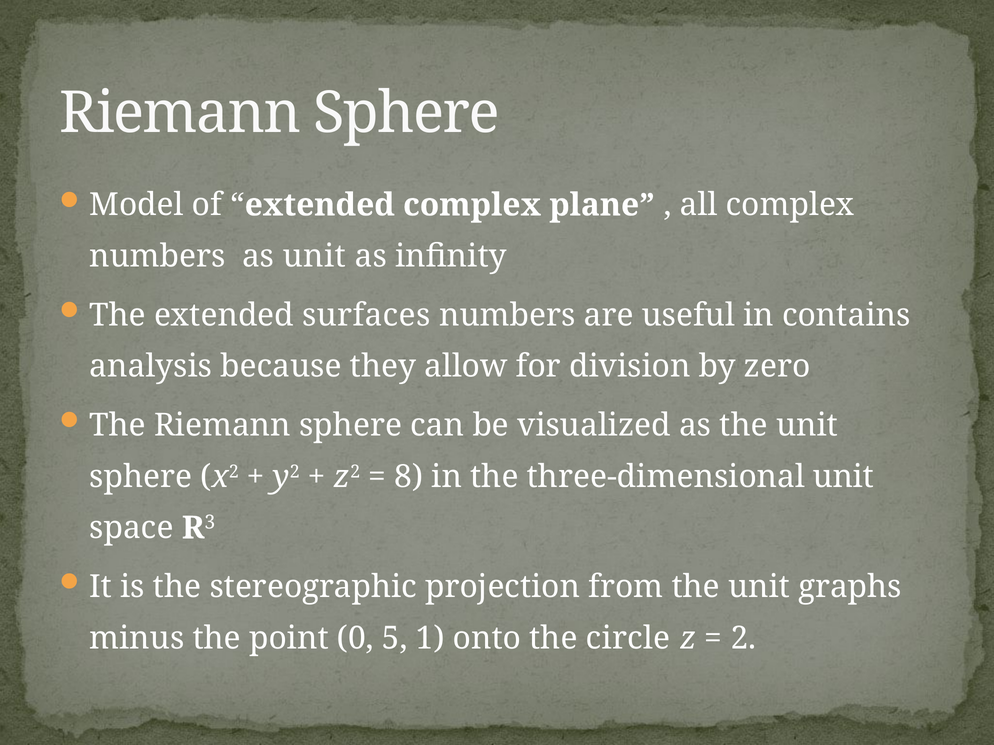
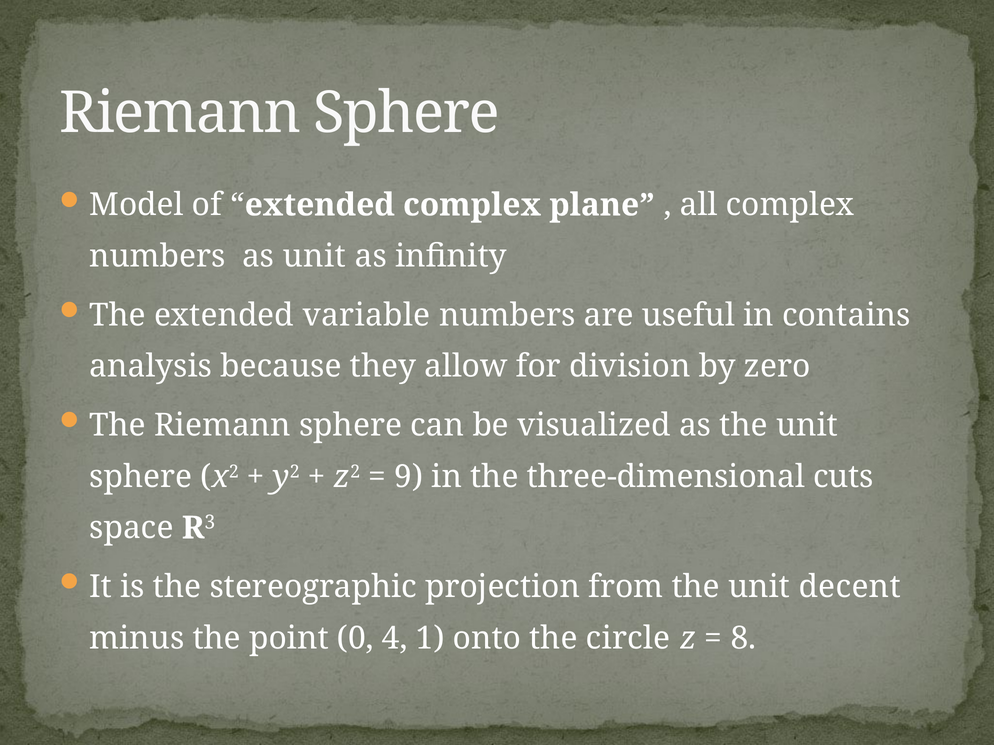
surfaces: surfaces -> variable
8: 8 -> 9
three-dimensional unit: unit -> cuts
graphs: graphs -> decent
5: 5 -> 4
2: 2 -> 8
